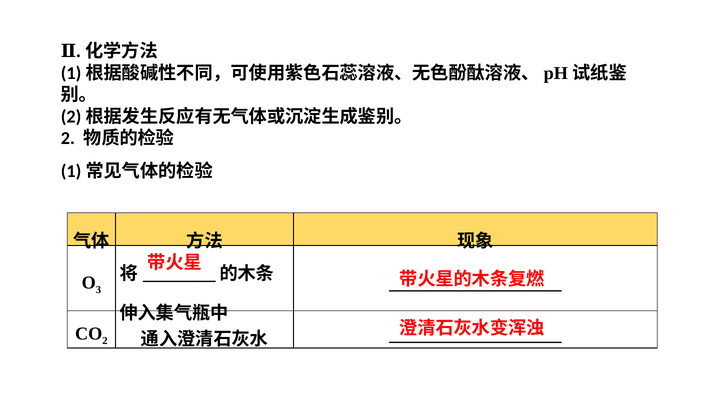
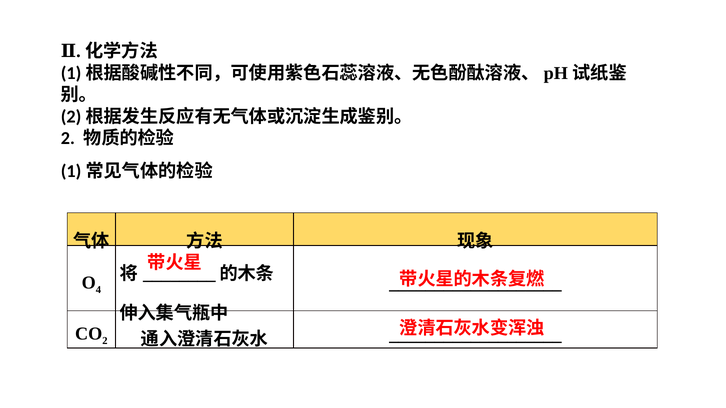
3: 3 -> 4
